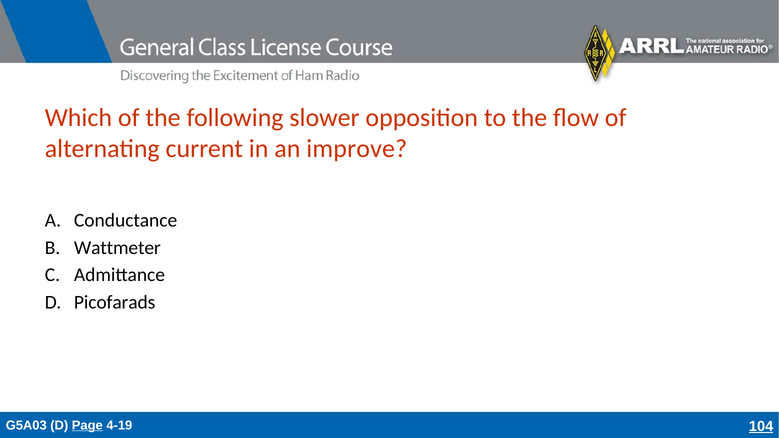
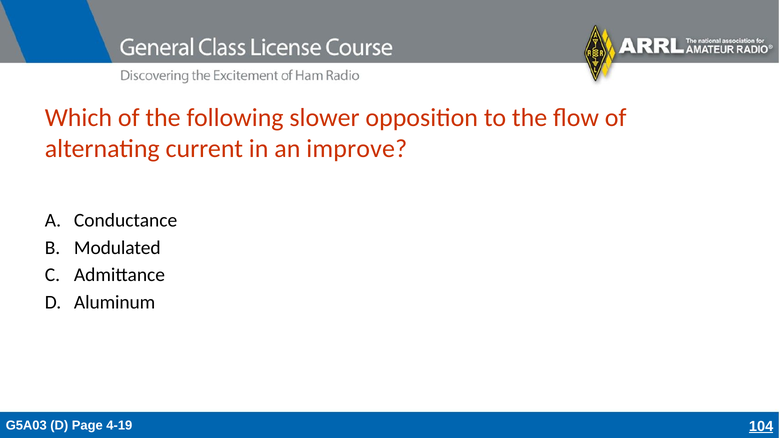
Wattmeter: Wattmeter -> Modulated
Picofarads: Picofarads -> Aluminum
Page underline: present -> none
